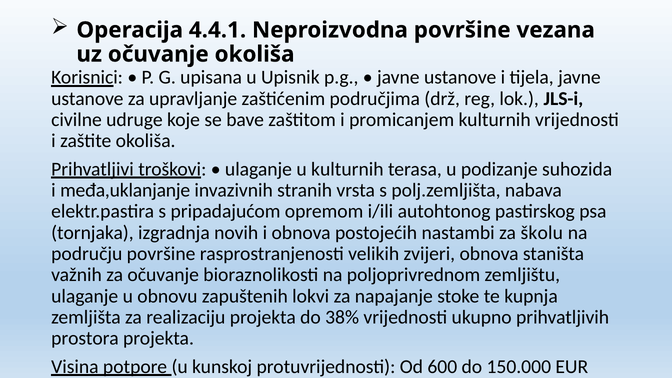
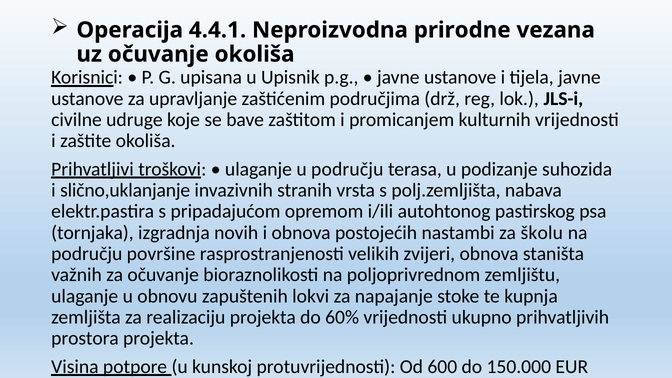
Neproizvodna površine: površine -> prirodne
u kulturnih: kulturnih -> području
međa,uklanjanje: međa,uklanjanje -> slično,uklanjanje
38%: 38% -> 60%
